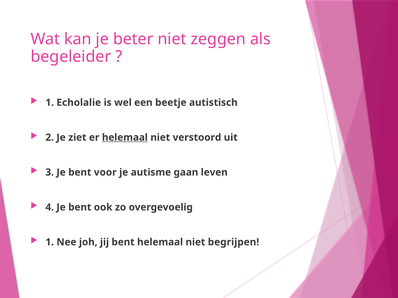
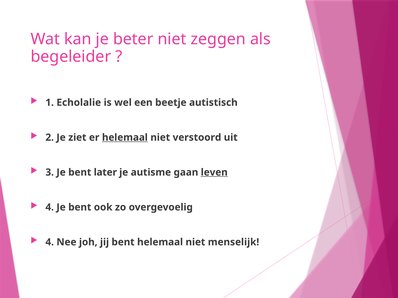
voor: voor -> later
leven underline: none -> present
1 at (50, 242): 1 -> 4
begrijpen: begrijpen -> menselijk
